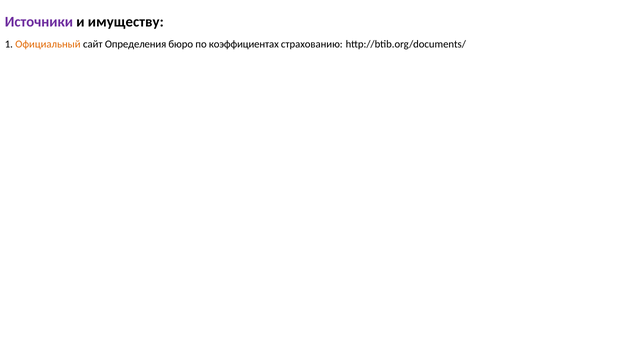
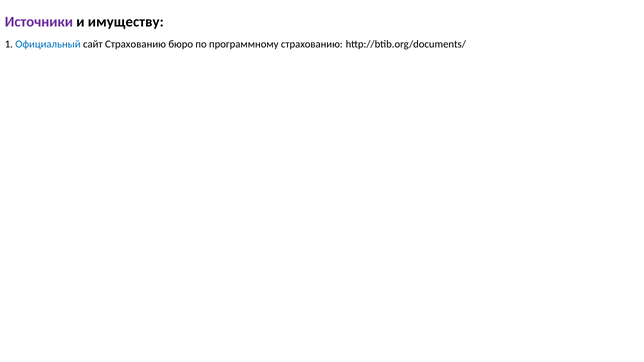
Официальный colour: orange -> blue
сайт Определения: Определения -> Страхованию
коэффициентах: коэффициентах -> программному
